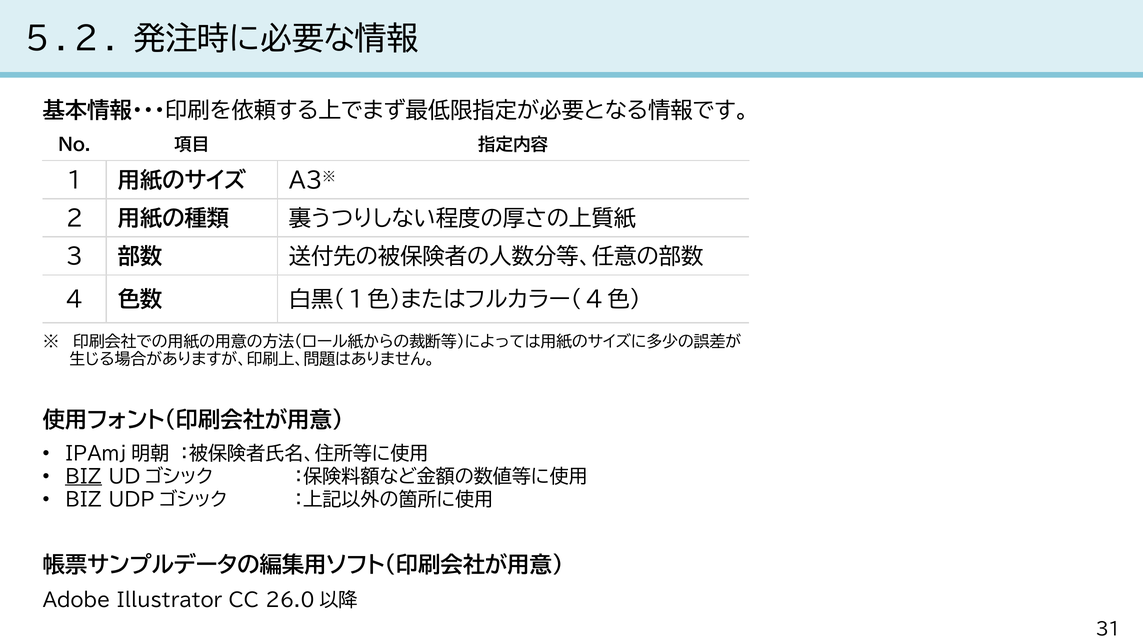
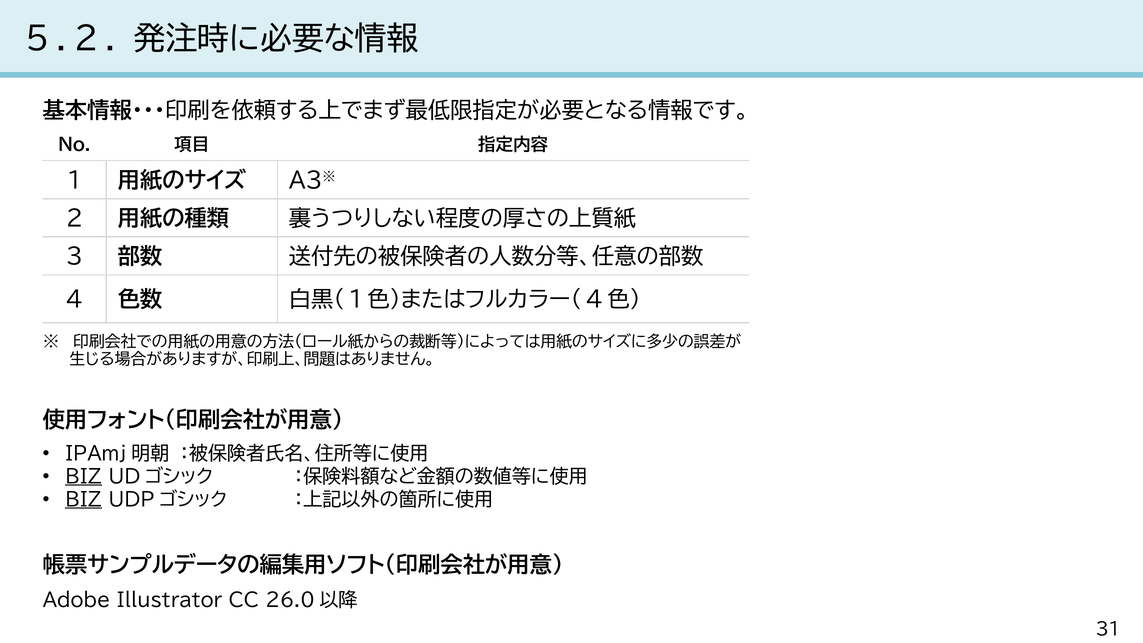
BIZ at (84, 500) underline: none -> present
